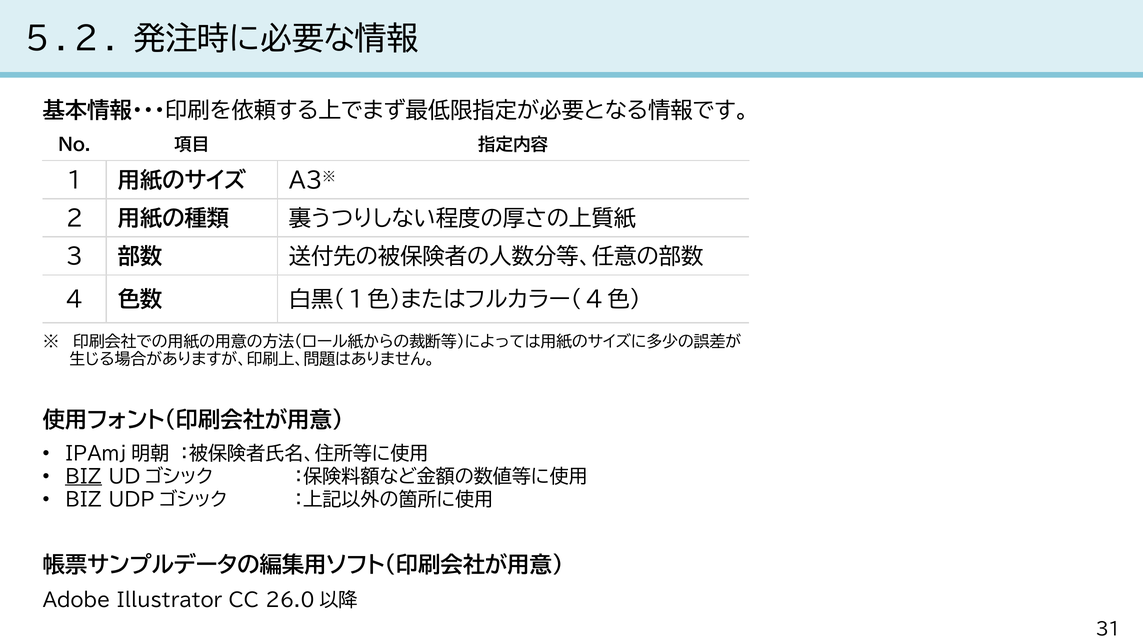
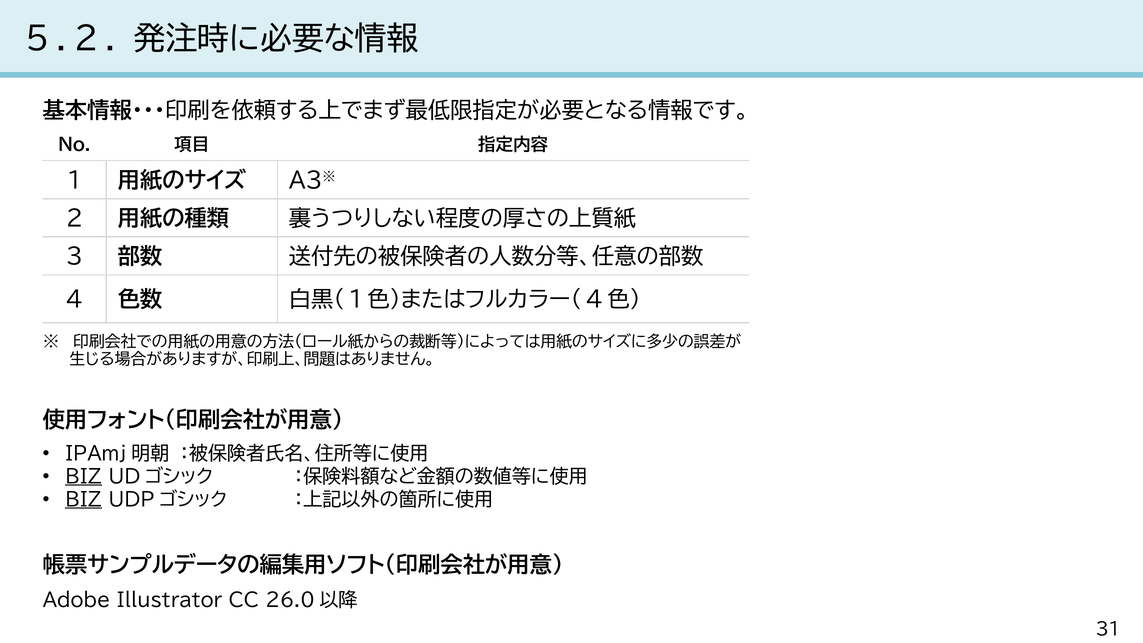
BIZ at (84, 500) underline: none -> present
